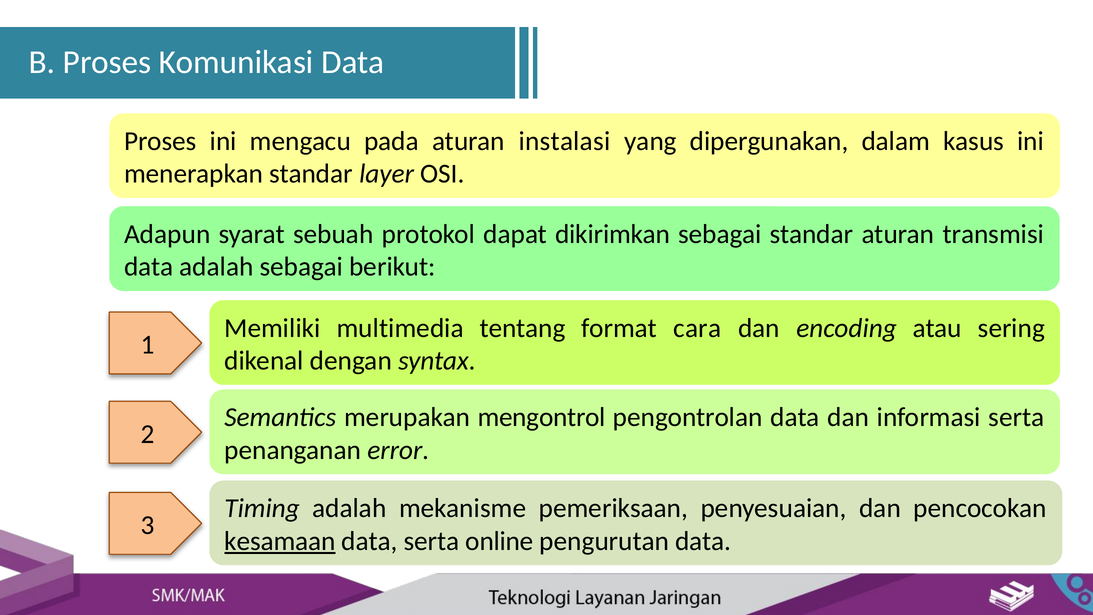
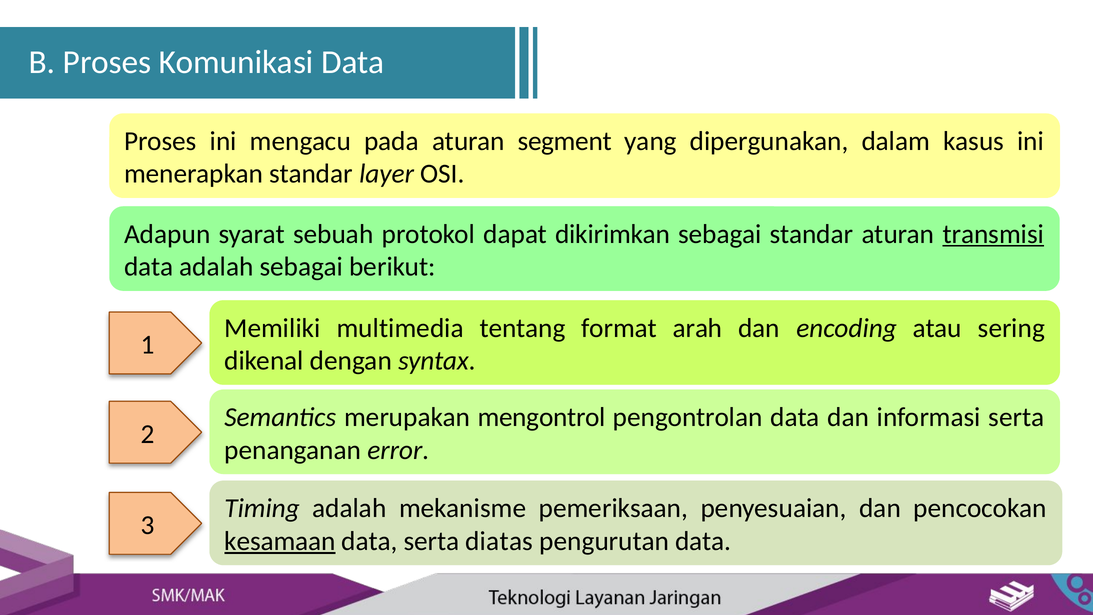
instalasi: instalasi -> segment
transmisi underline: none -> present
cara: cara -> arah
online: online -> diatas
